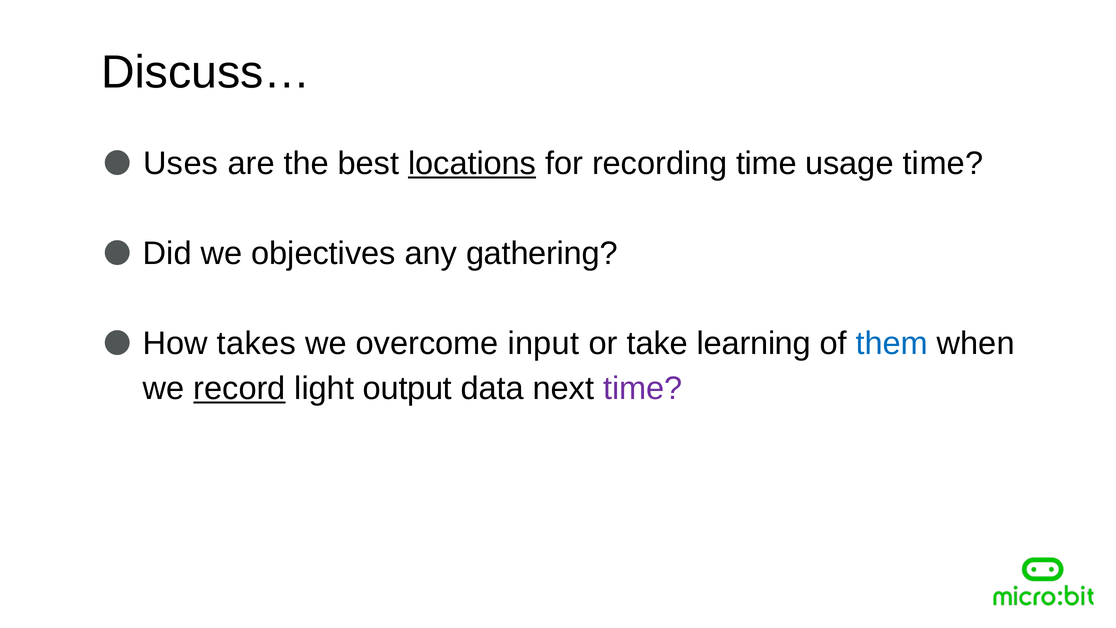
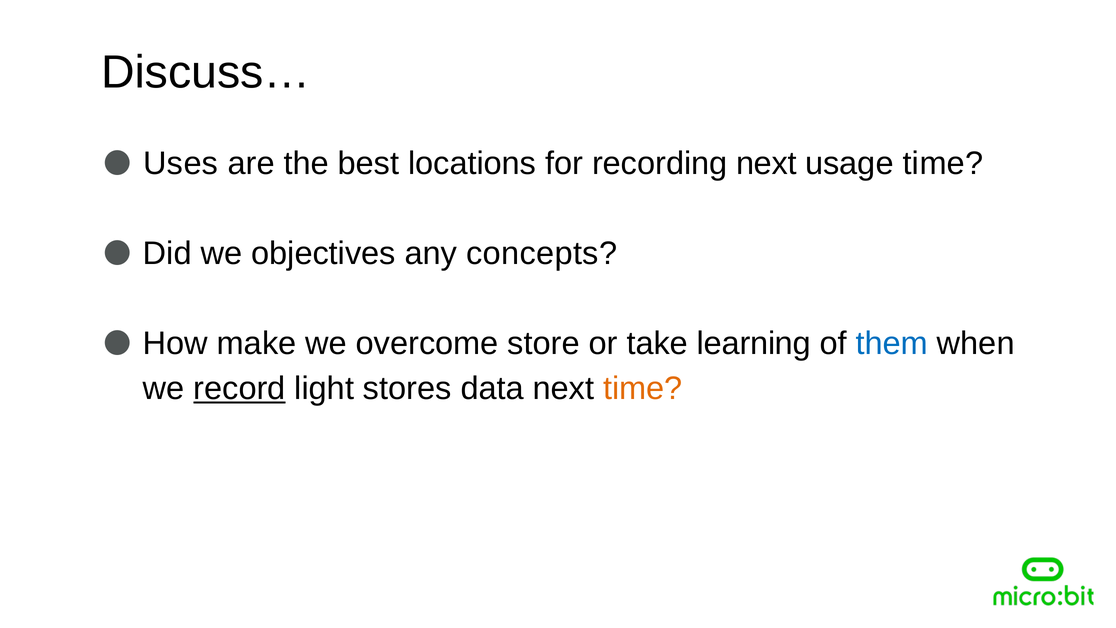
locations underline: present -> none
recording time: time -> next
gathering: gathering -> concepts
takes: takes -> make
input: input -> store
output: output -> stores
time at (643, 388) colour: purple -> orange
